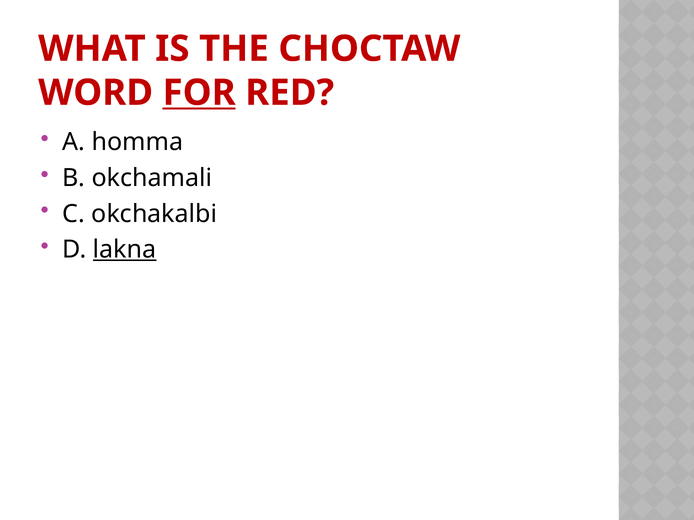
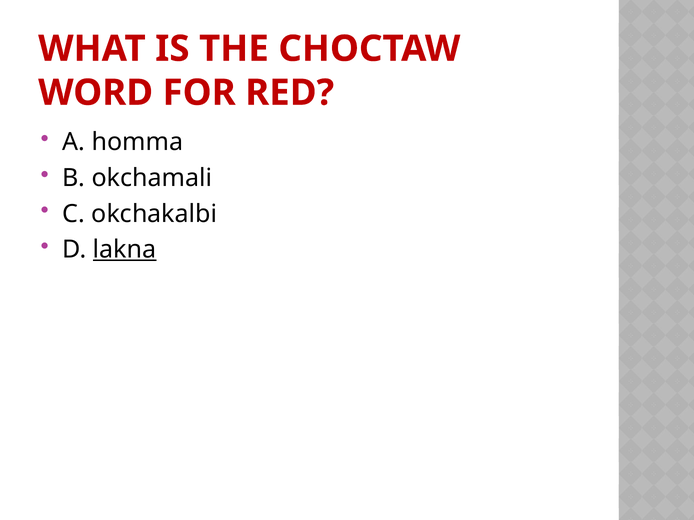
FOR underline: present -> none
